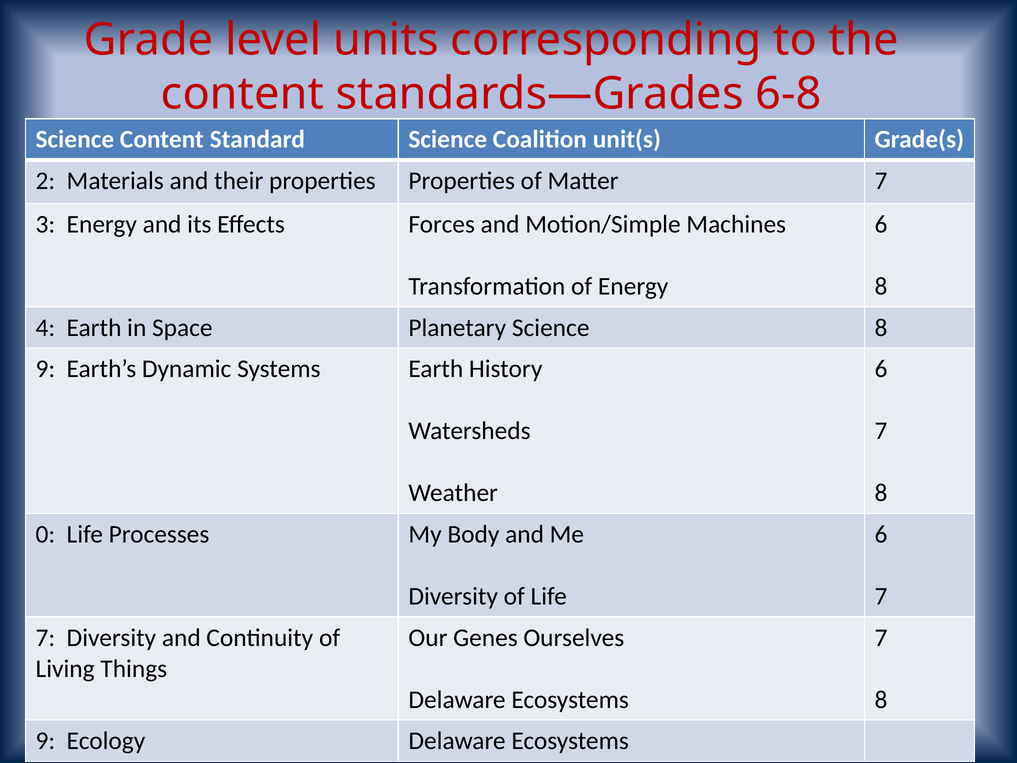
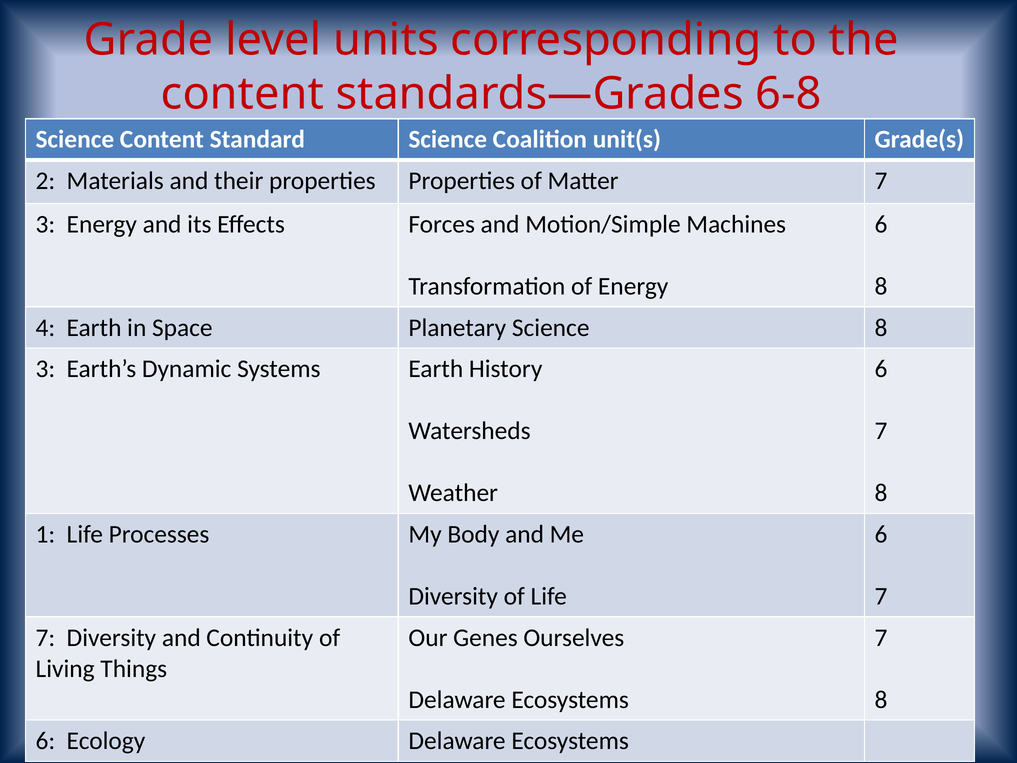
9 at (45, 369): 9 -> 3
0: 0 -> 1
9 at (45, 741): 9 -> 6
